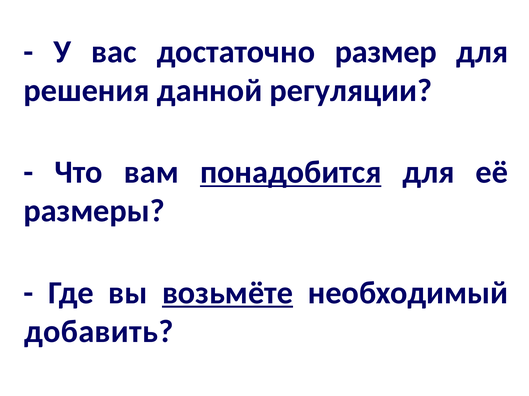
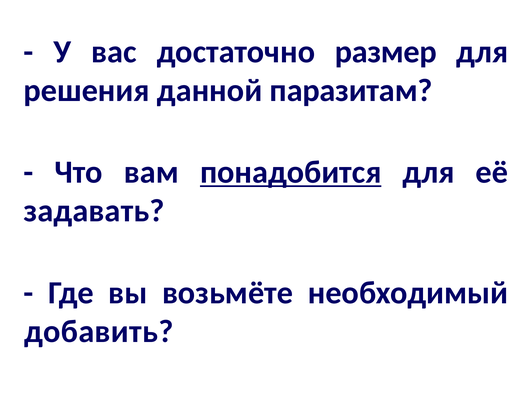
регуляции: регуляции -> паразитам
размеры: размеры -> задавать
возьмёте underline: present -> none
